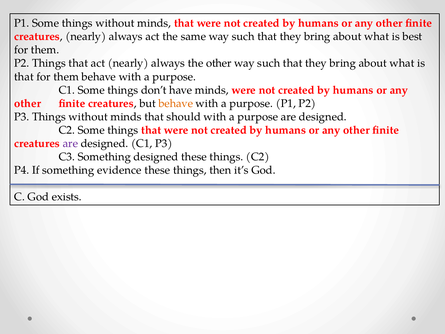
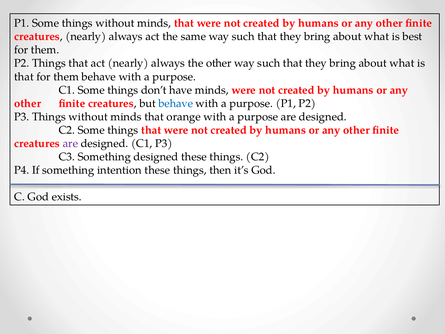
behave at (176, 103) colour: orange -> blue
should: should -> orange
evidence: evidence -> intention
